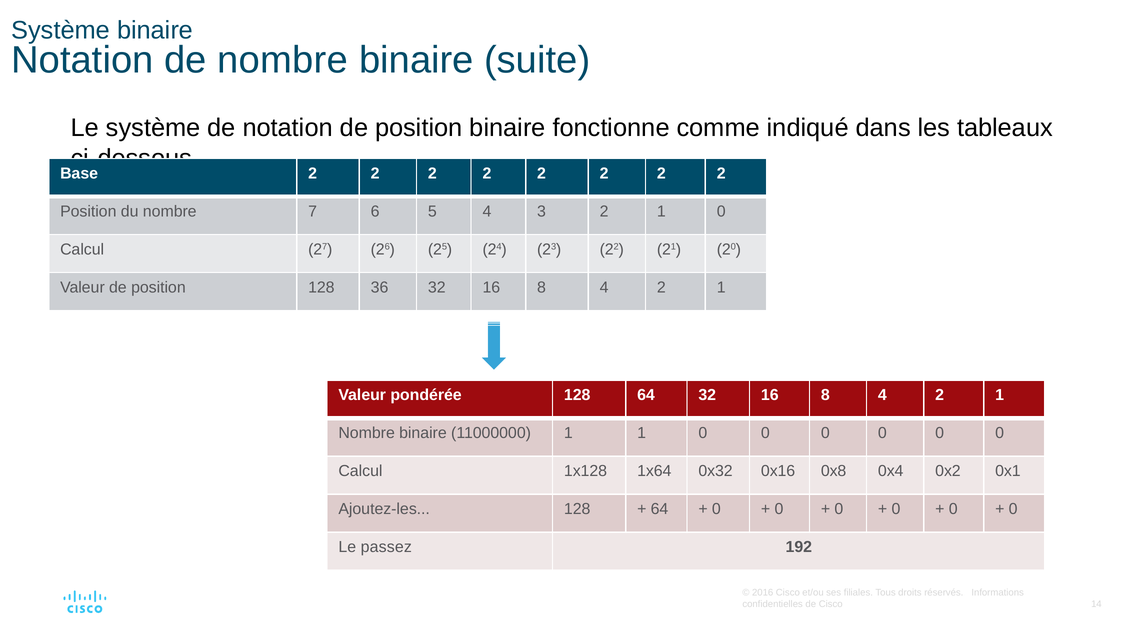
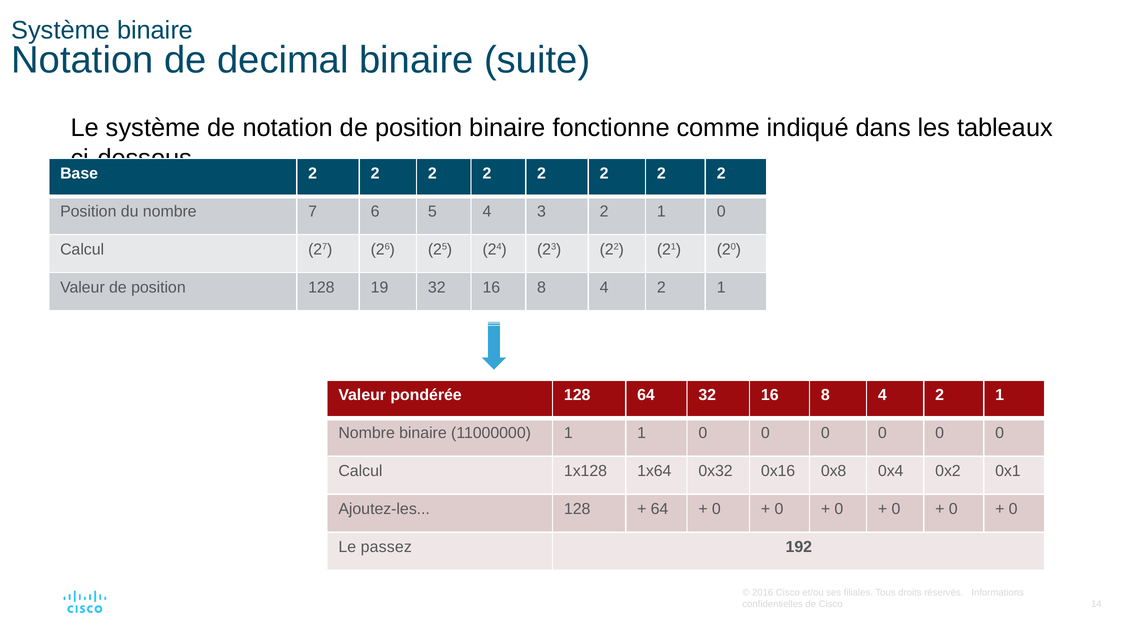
de nombre: nombre -> decimal
36: 36 -> 19
